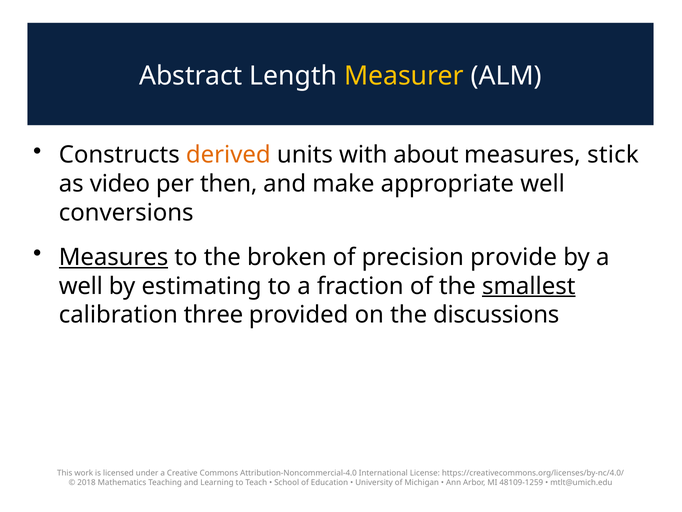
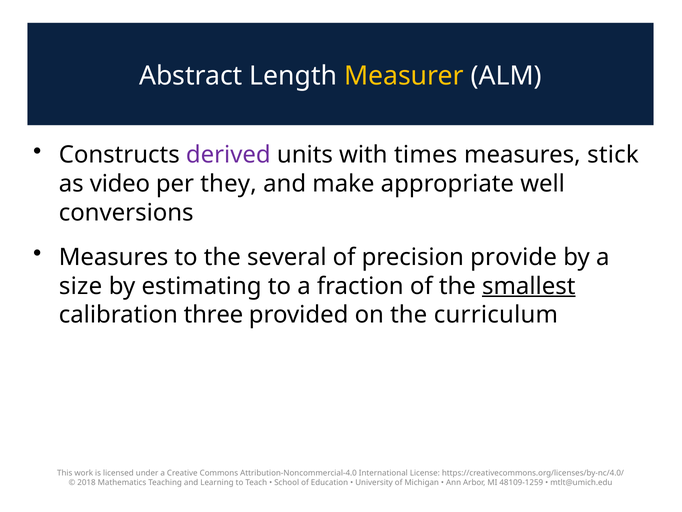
derived colour: orange -> purple
about: about -> times
then: then -> they
Measures at (114, 257) underline: present -> none
broken: broken -> several
well at (81, 286): well -> size
discussions: discussions -> curriculum
